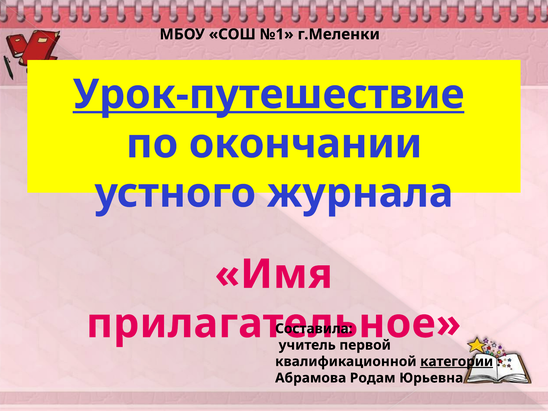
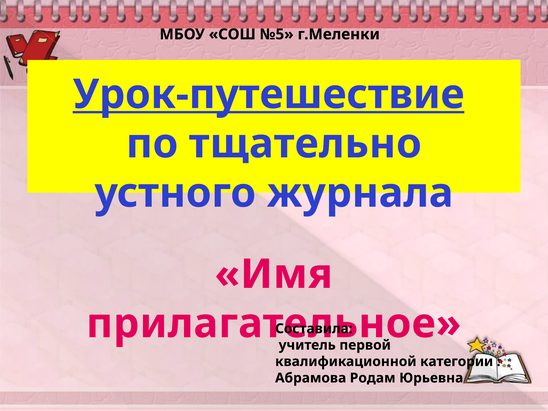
№1: №1 -> №5
окончании: окончании -> тщательно
категории underline: present -> none
